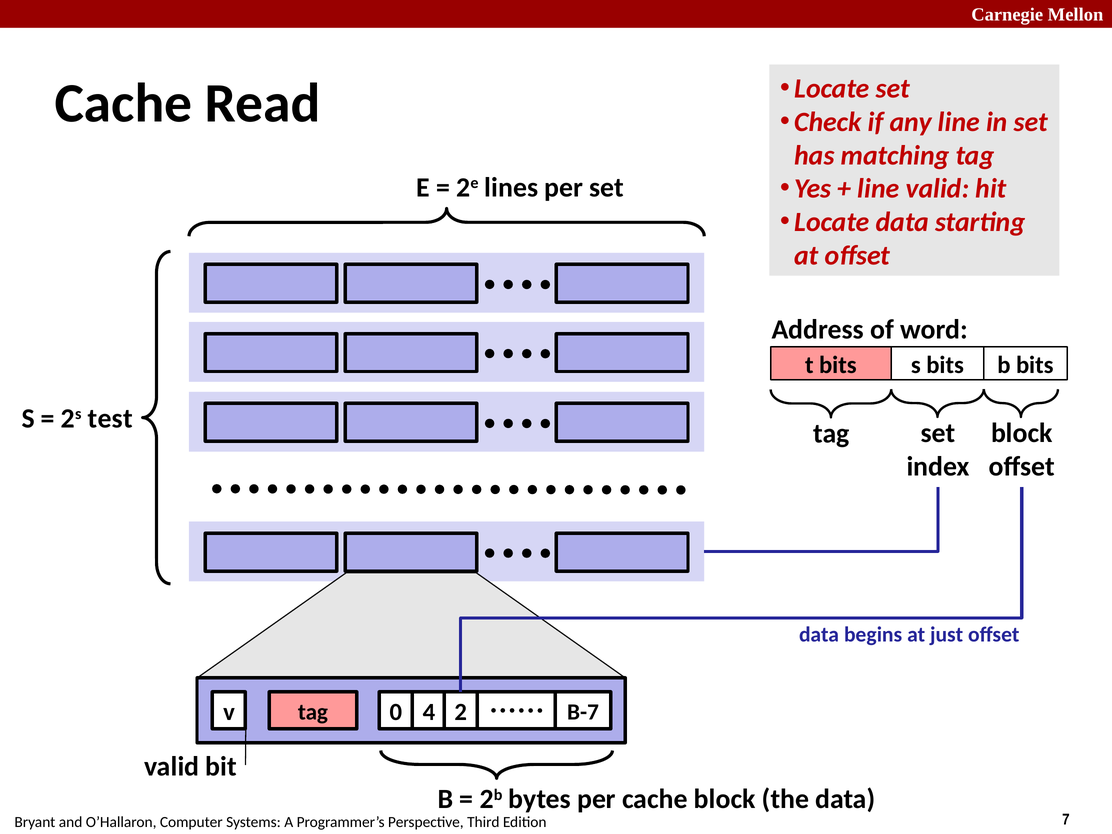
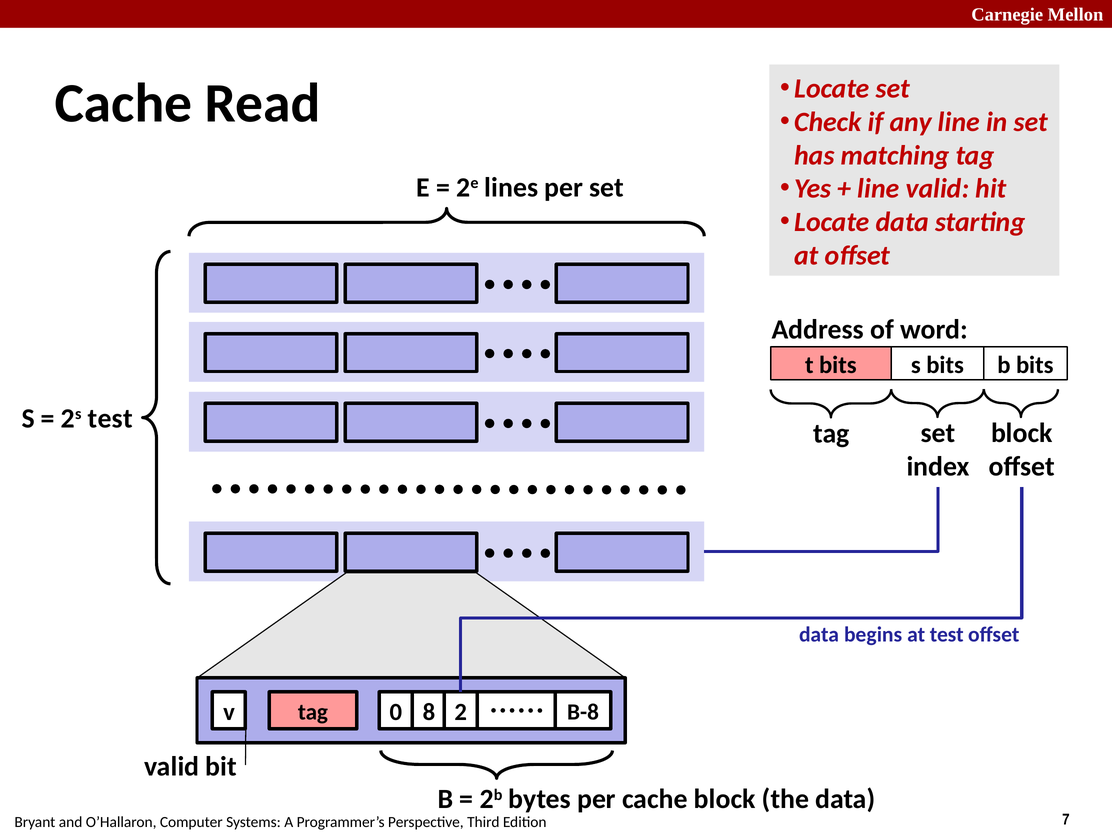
at just: just -> test
4: 4 -> 8
B-7: B-7 -> B-8
